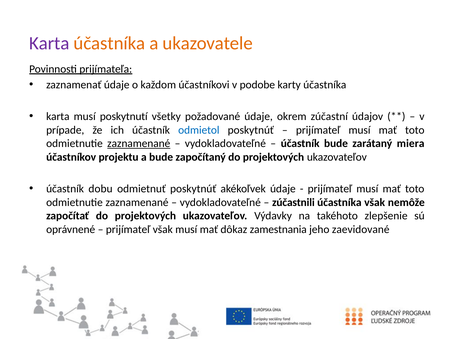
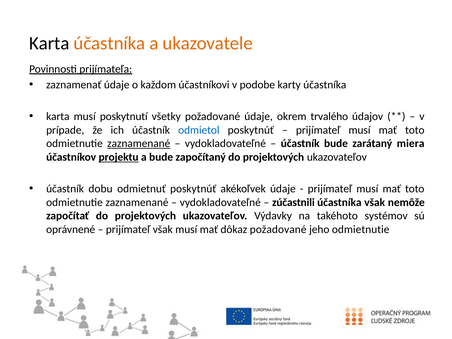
Karta at (49, 43) colour: purple -> black
zúčastní: zúčastní -> trvalého
projektu underline: none -> present
zlepšenie: zlepšenie -> systémov
dôkaz zamestnania: zamestnania -> požadované
jeho zaevidované: zaevidované -> odmietnutie
